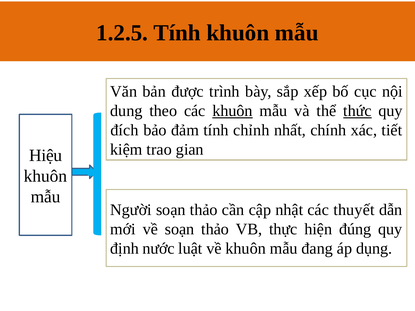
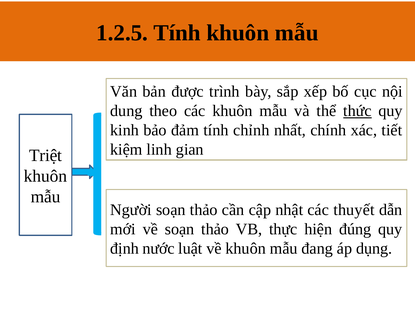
khuôn at (233, 111) underline: present -> none
đích: đích -> kinh
trao: trao -> linh
Hiệu: Hiệu -> Triệt
